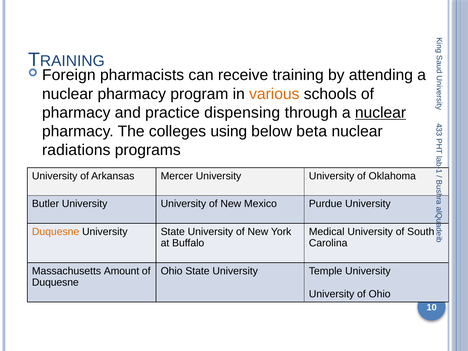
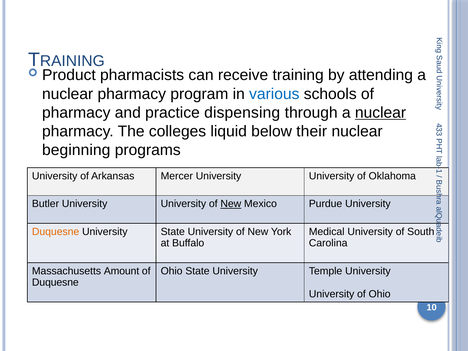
Foreign: Foreign -> Product
various colour: orange -> blue
using: using -> liquid
beta: beta -> their
radiations: radiations -> beginning
New at (231, 204) underline: none -> present
